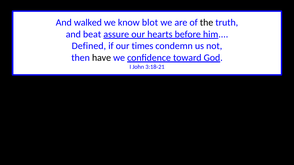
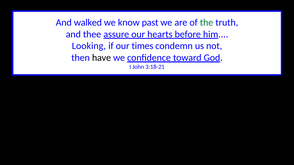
blot: blot -> past
the colour: black -> green
beat: beat -> thee
Defined: Defined -> Looking
